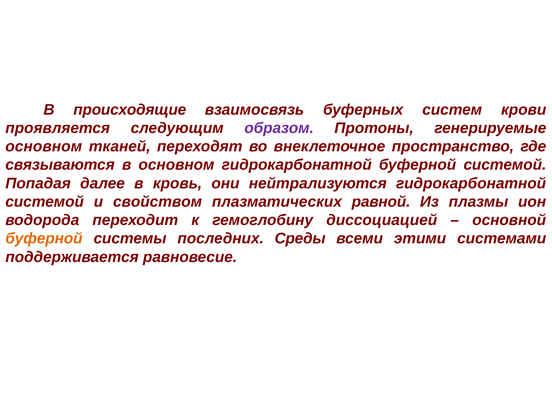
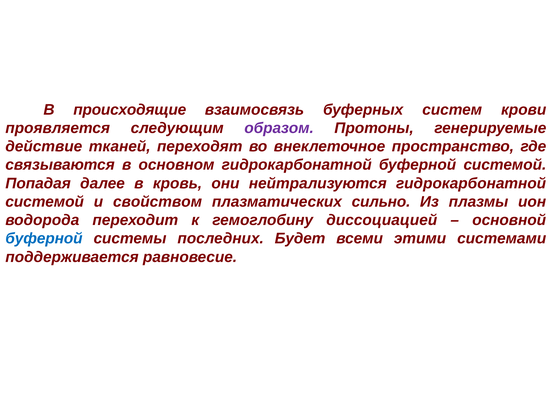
основном at (44, 146): основном -> действие
равной: равной -> сильно
буферной at (44, 239) colour: orange -> blue
Среды: Среды -> Будет
